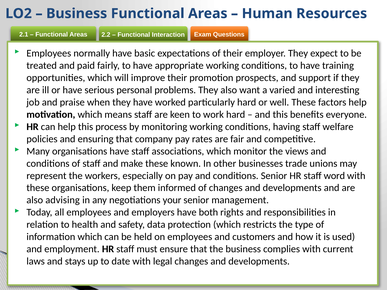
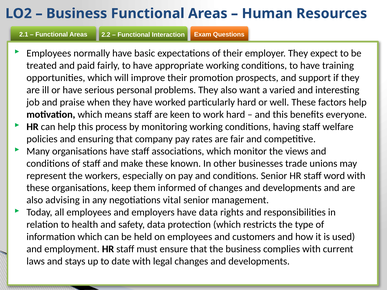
your: your -> vital
have both: both -> data
